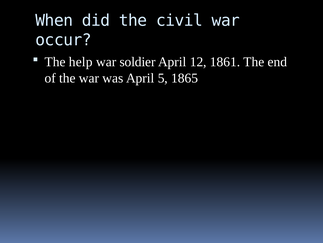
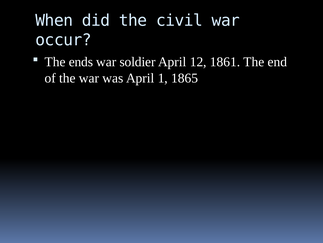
help: help -> ends
5: 5 -> 1
